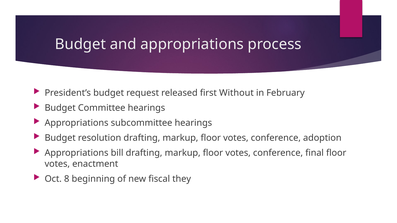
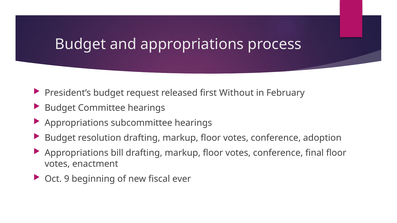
8: 8 -> 9
they: they -> ever
